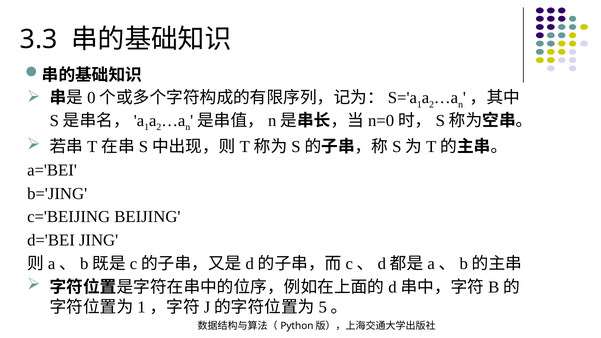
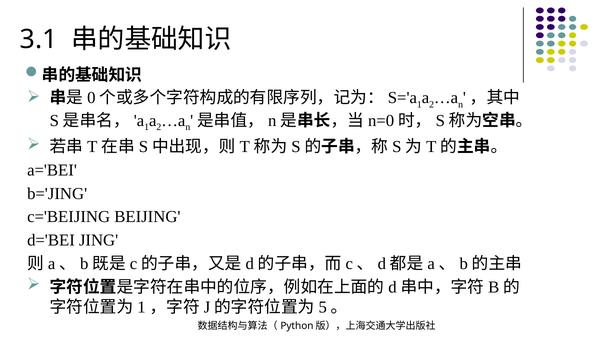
3.3: 3.3 -> 3.1
